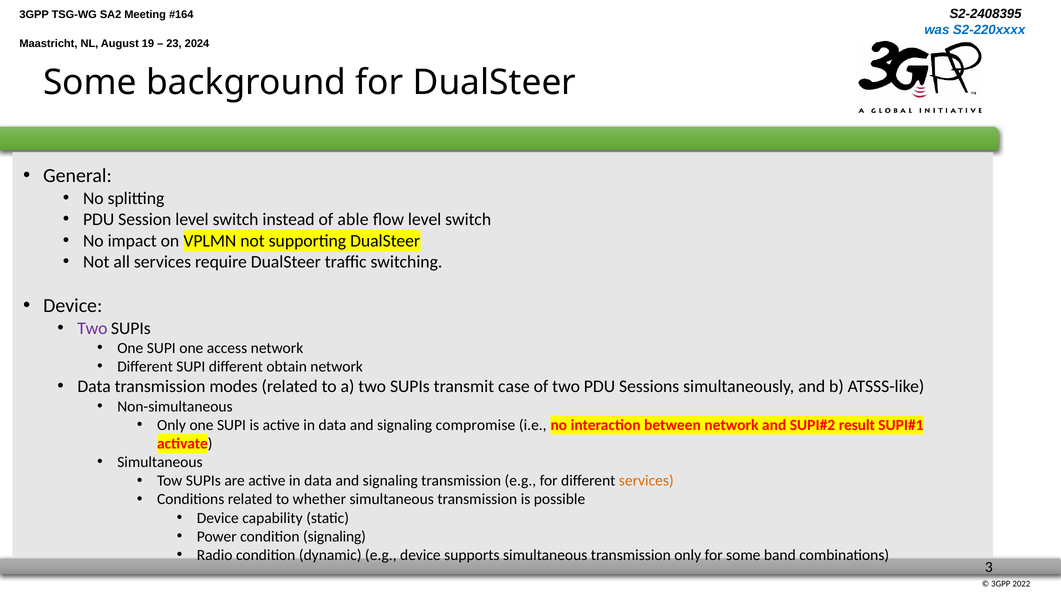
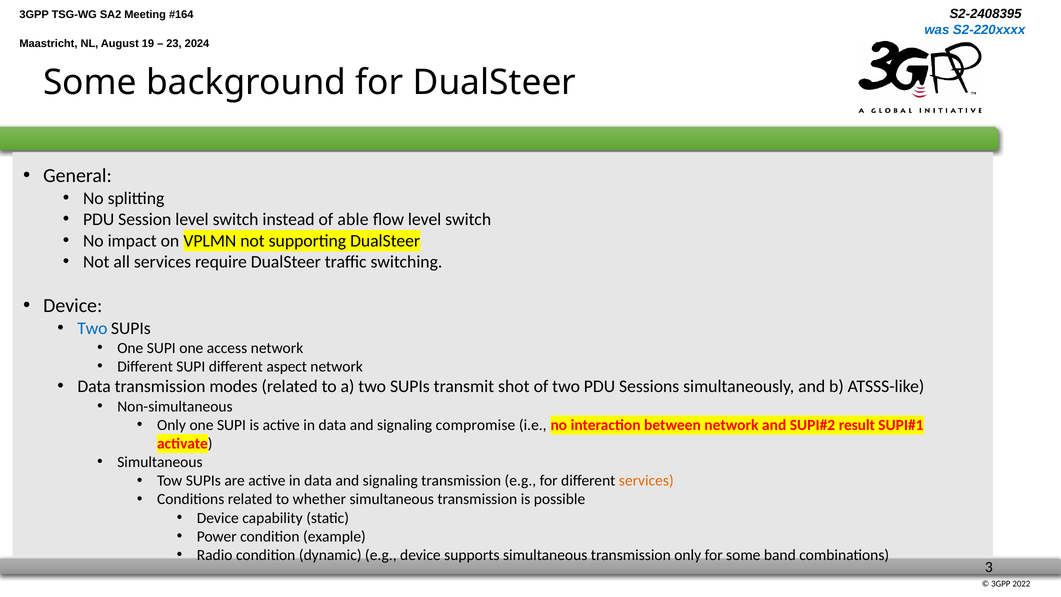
Two at (92, 328) colour: purple -> blue
obtain: obtain -> aspect
case: case -> shot
condition signaling: signaling -> example
